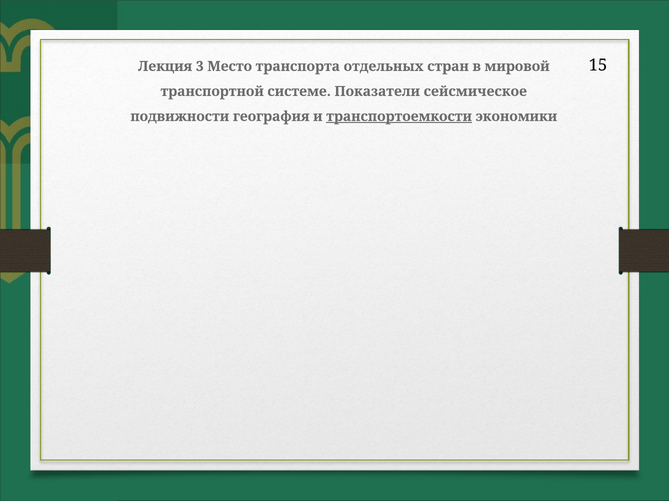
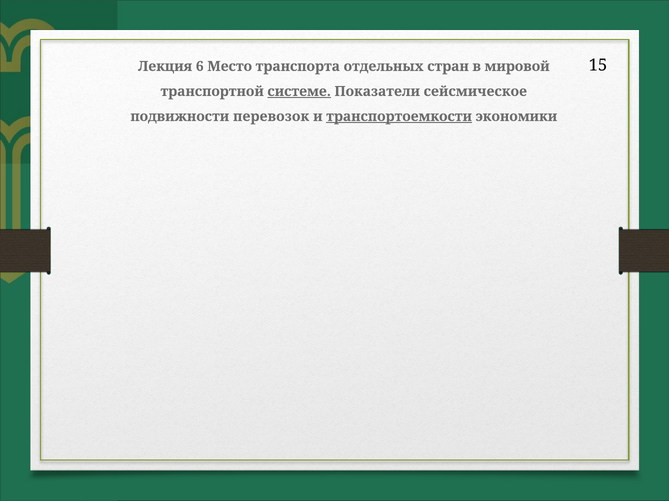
3: 3 -> 6
системе underline: none -> present
география: география -> перевозок
